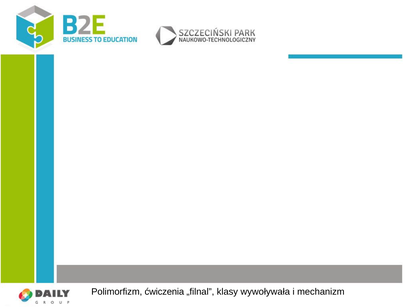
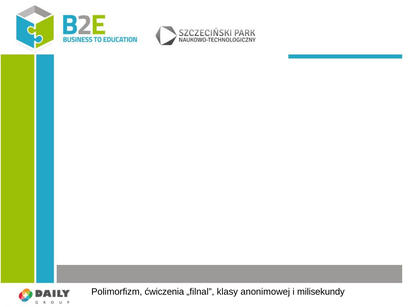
wywoływała: wywoływała -> anonimowej
mechanizm: mechanizm -> milisekundy
